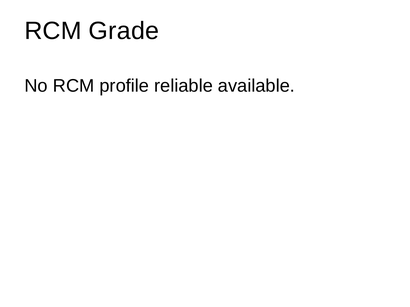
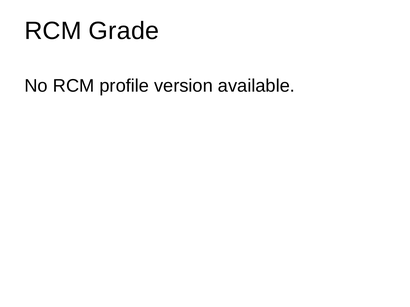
reliable: reliable -> version
